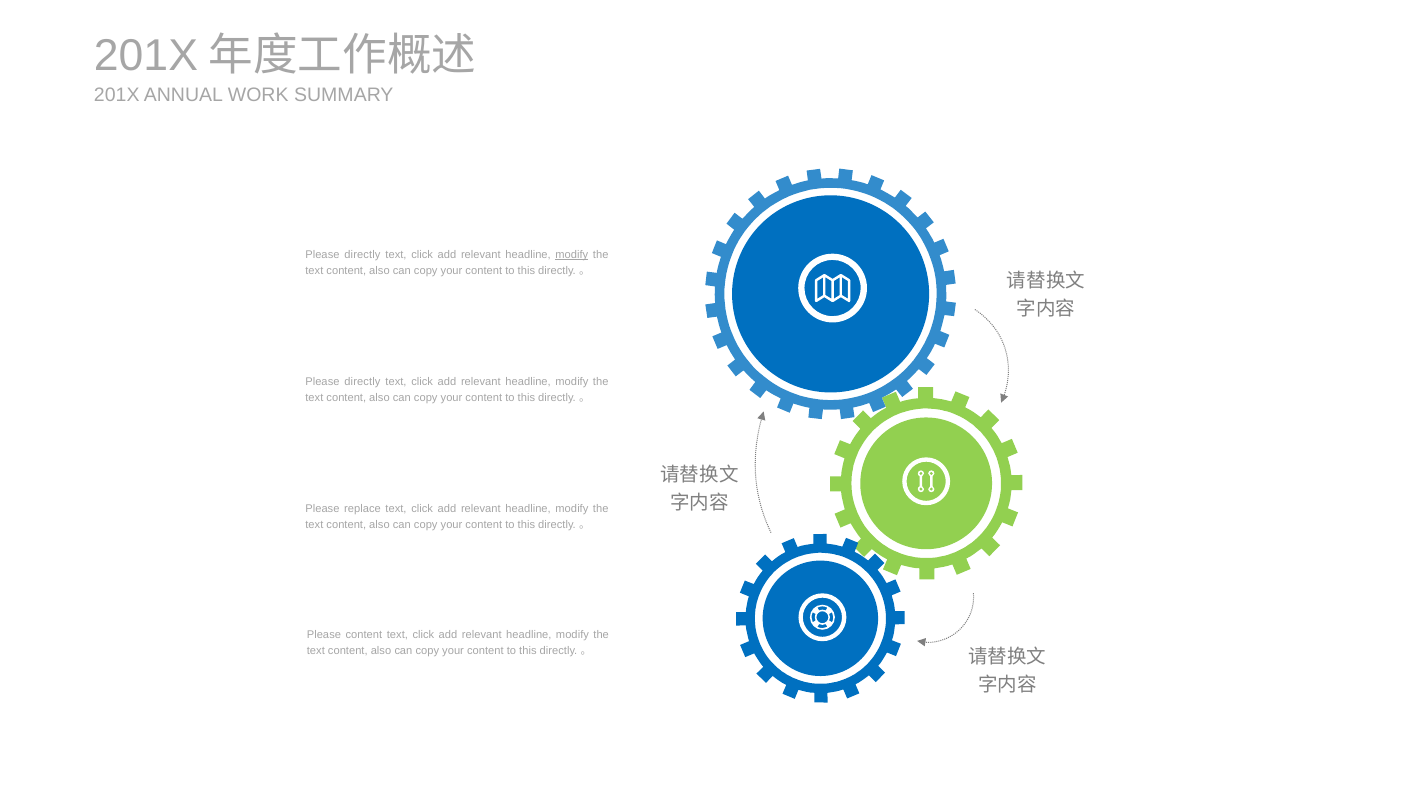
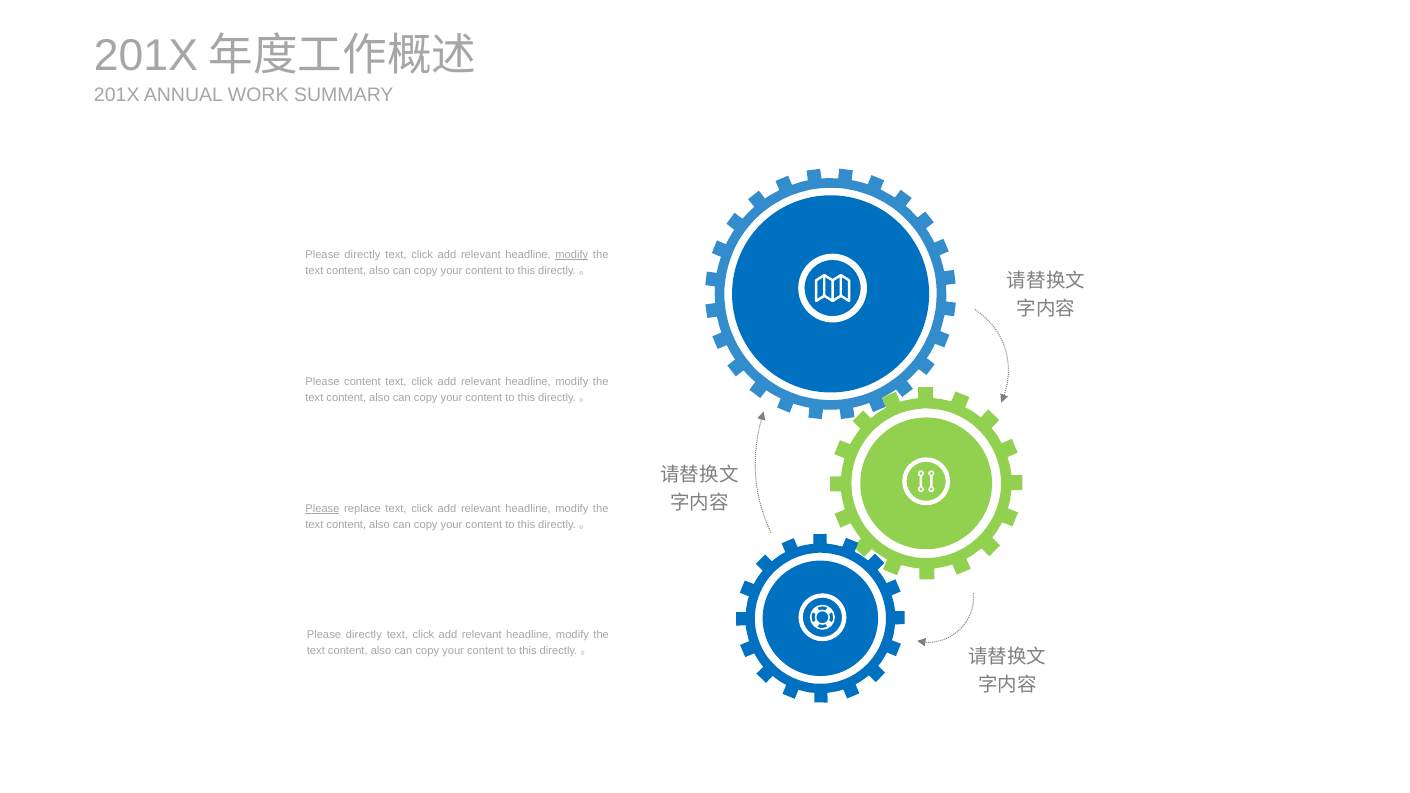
directly at (362, 382): directly -> content
Please at (322, 509) underline: none -> present
content at (364, 635): content -> directly
